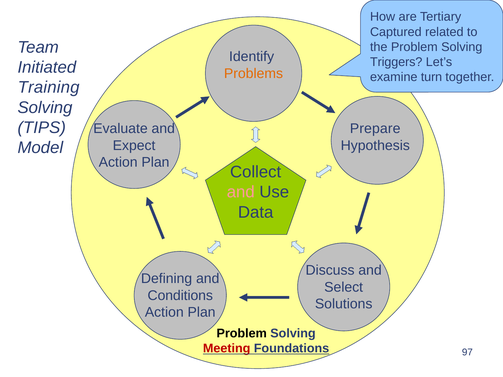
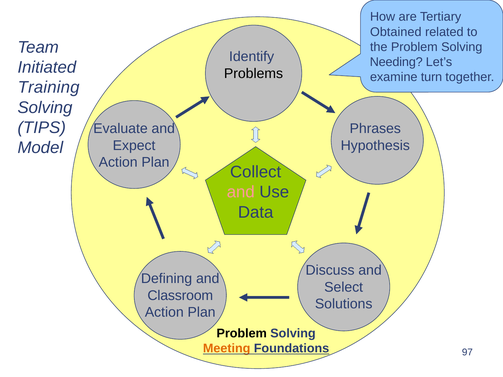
Captured: Captured -> Obtained
Triggers: Triggers -> Needing
Problems colour: orange -> black
Prepare: Prepare -> Phrases
Conditions: Conditions -> Classroom
Meeting colour: red -> orange
